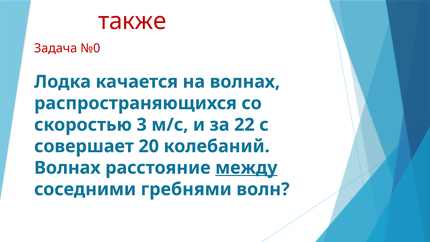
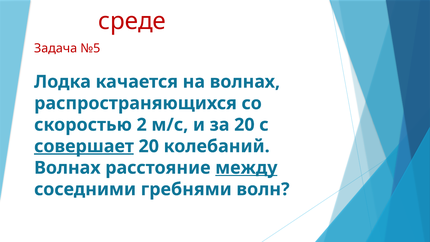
также: также -> среде
№0: №0 -> №5
3: 3 -> 2
за 22: 22 -> 20
совершает underline: none -> present
